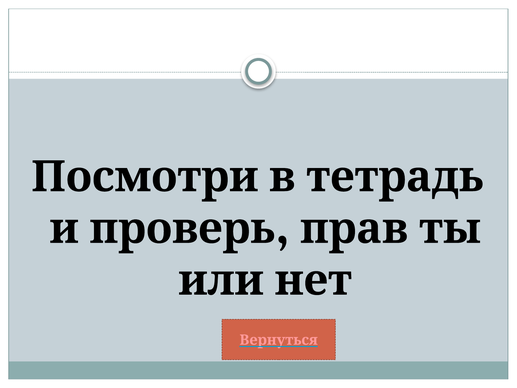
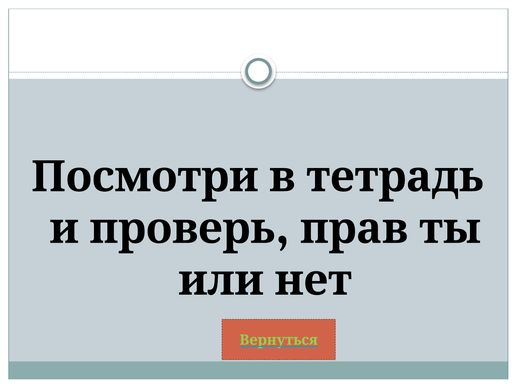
Вернуться colour: pink -> light green
